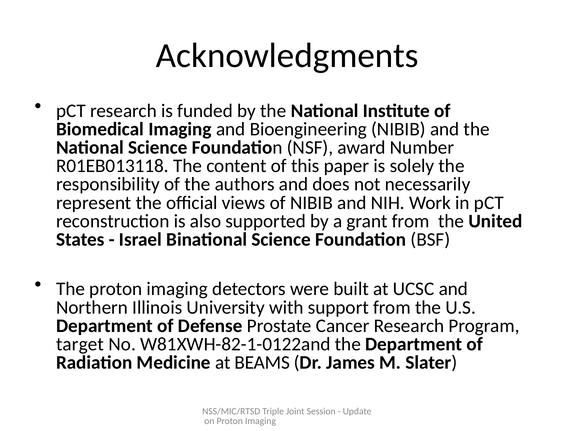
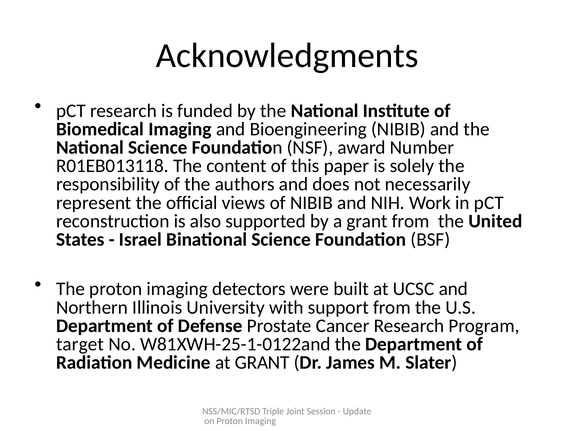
W81XWH-82-1-0122and: W81XWH-82-1-0122and -> W81XWH-25-1-0122and
at BEAMS: BEAMS -> GRANT
